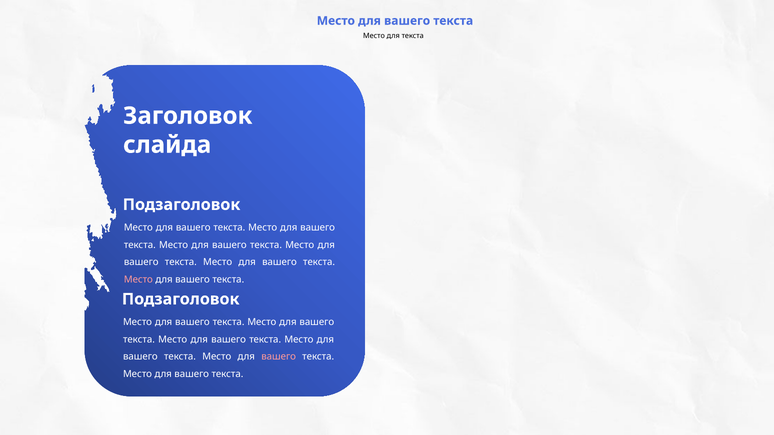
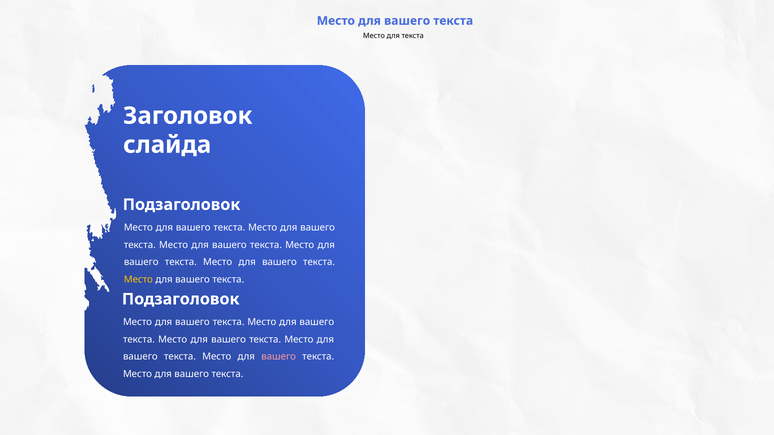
Место at (138, 280) colour: pink -> yellow
